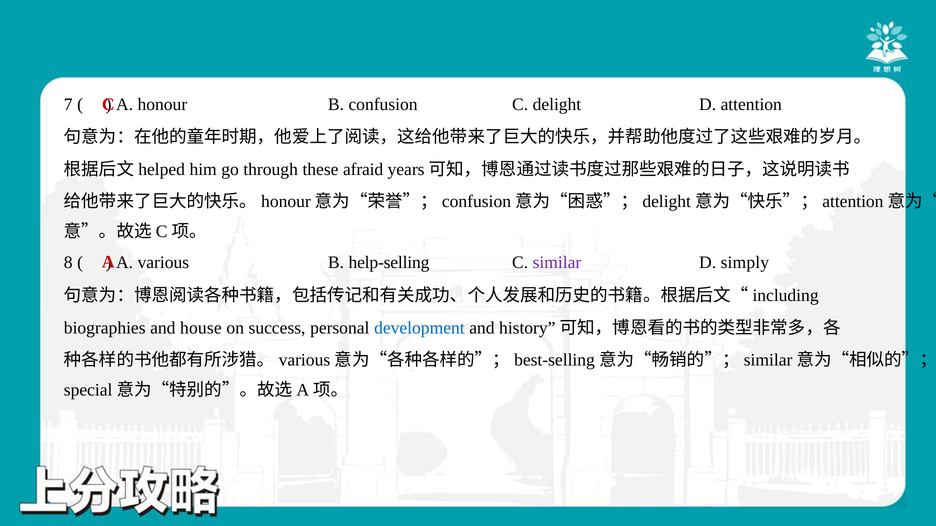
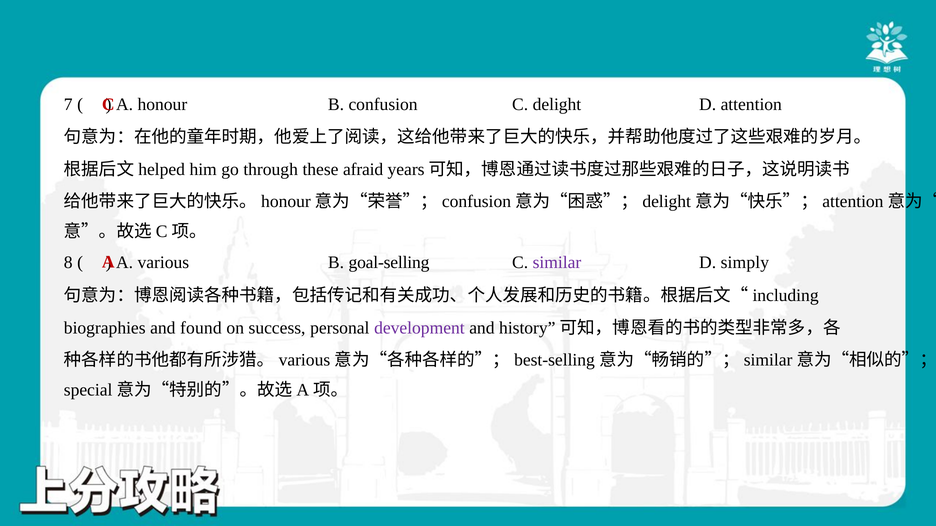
help-selling: help-selling -> goal-selling
house: house -> found
development colour: blue -> purple
